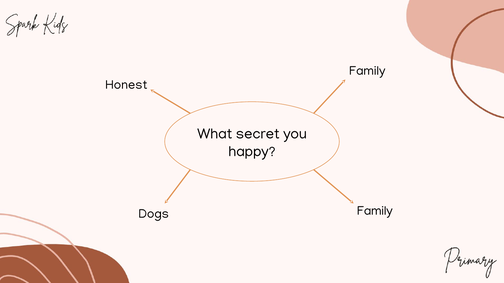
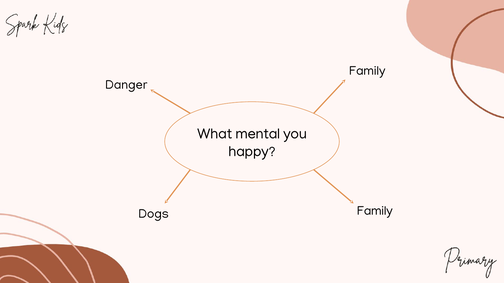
Honest: Honest -> Danger
secret: secret -> mental
